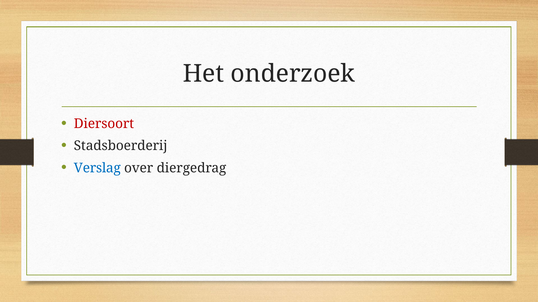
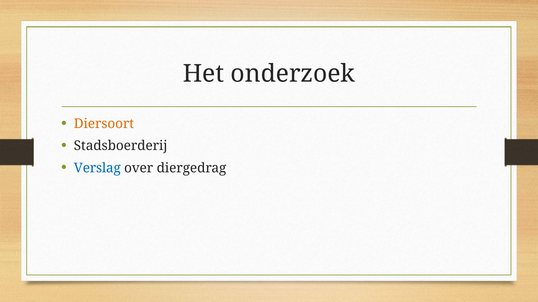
Diersoort colour: red -> orange
